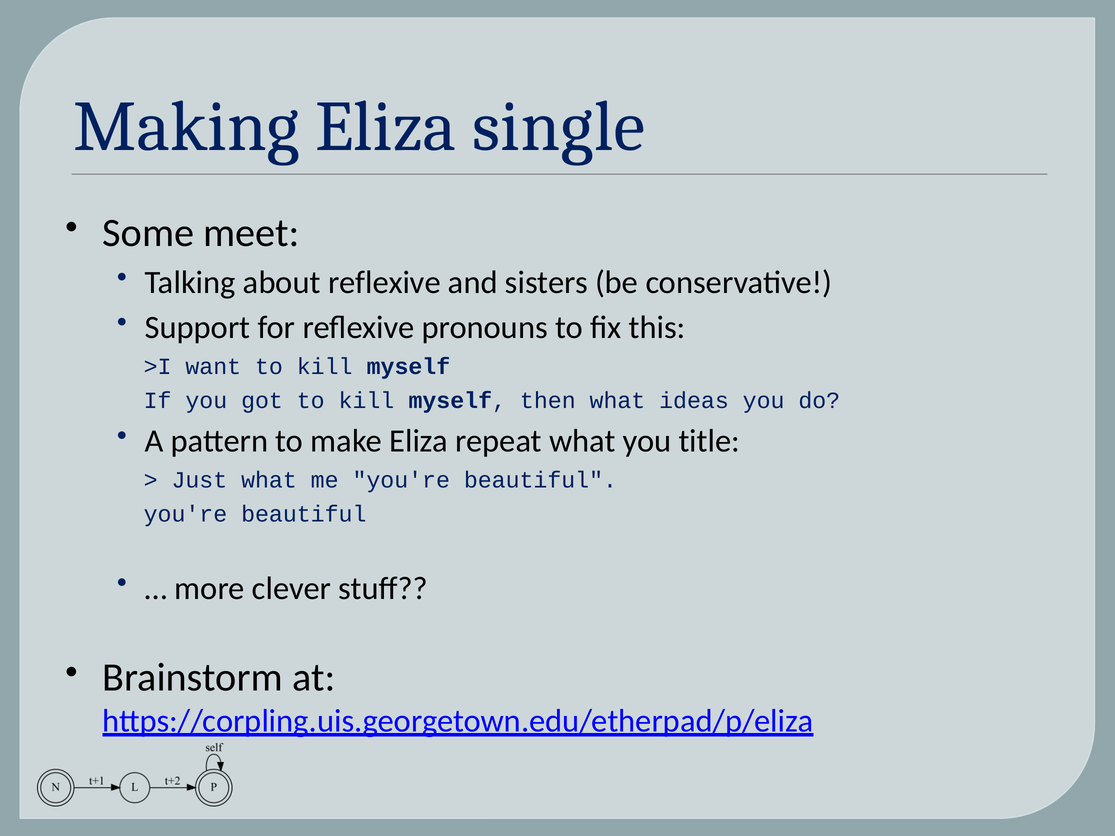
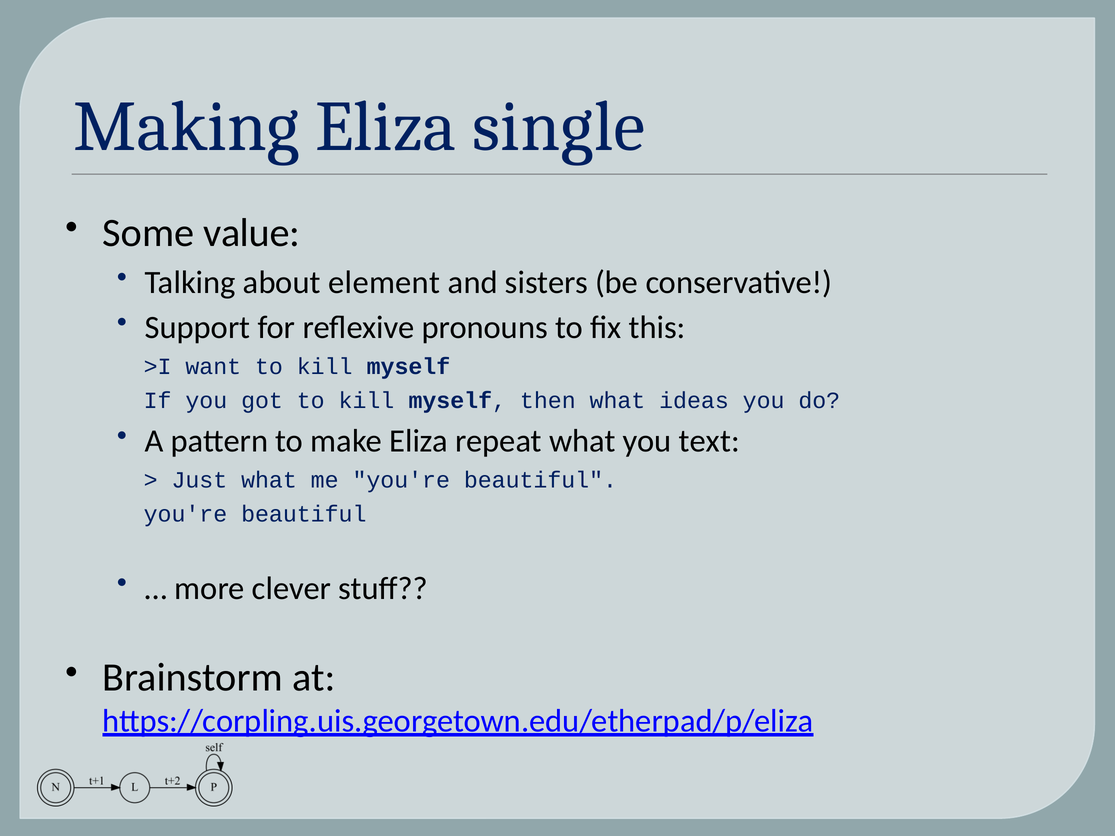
meet: meet -> value
about reflexive: reflexive -> element
title: title -> text
